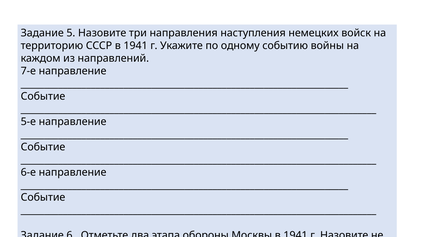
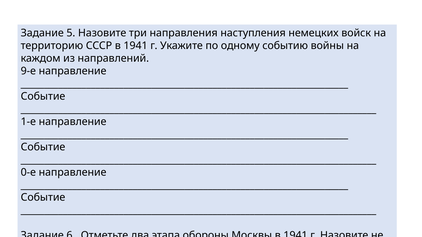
7-е: 7-е -> 9-е
5-е: 5-е -> 1-е
6-е: 6-е -> 0-е
